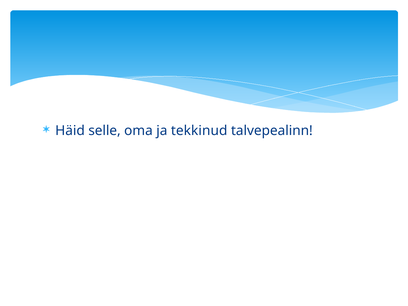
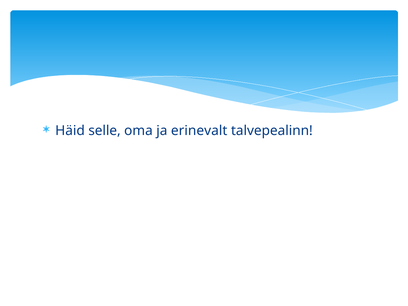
tekkinud: tekkinud -> erinevalt
